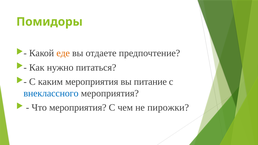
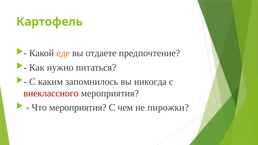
Помидоры: Помидоры -> Картофель
каким мероприятия: мероприятия -> запомнилось
питание: питание -> никогда
внеклассного colour: blue -> red
